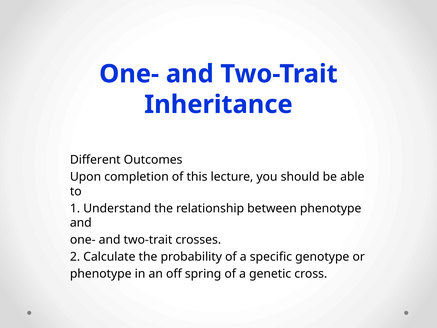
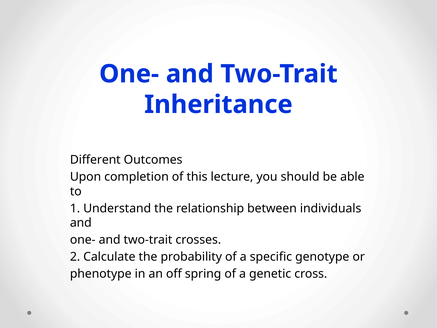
between phenotype: phenotype -> individuals
